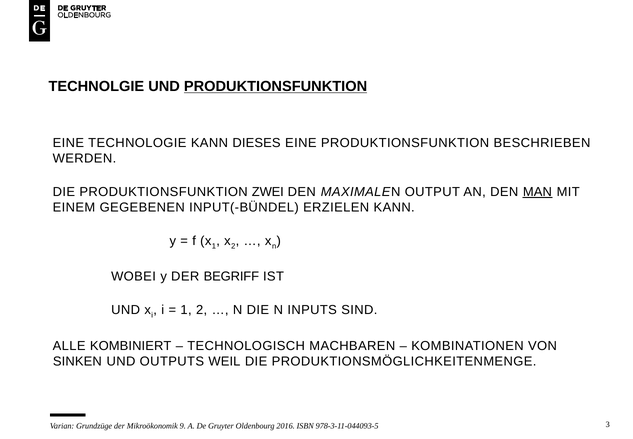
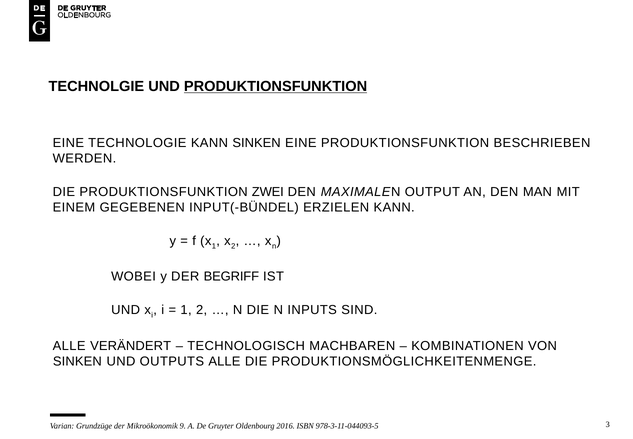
KANN DIESES: DIESES -> SINKEN
MAN underline: present -> none
KOMBINIERT: KOMBINIERT -> VERÄNDERT
OUTPUTS WEIL: WEIL -> ALLE
